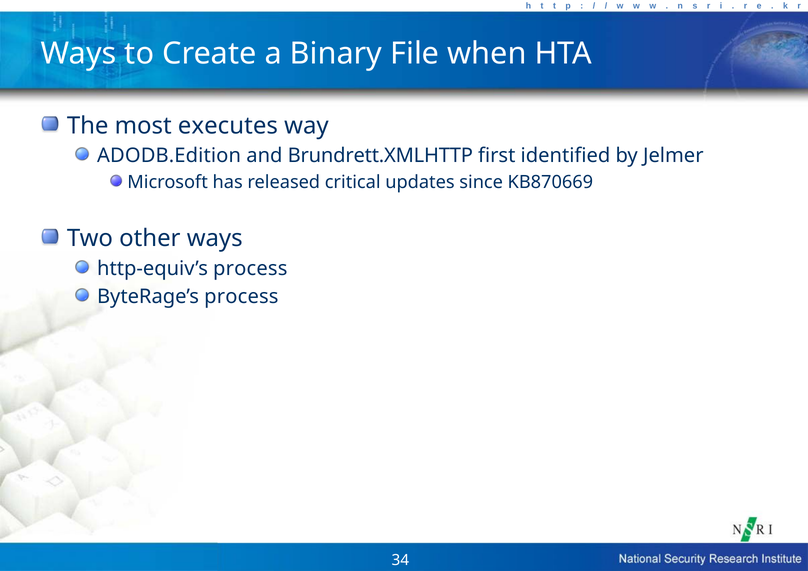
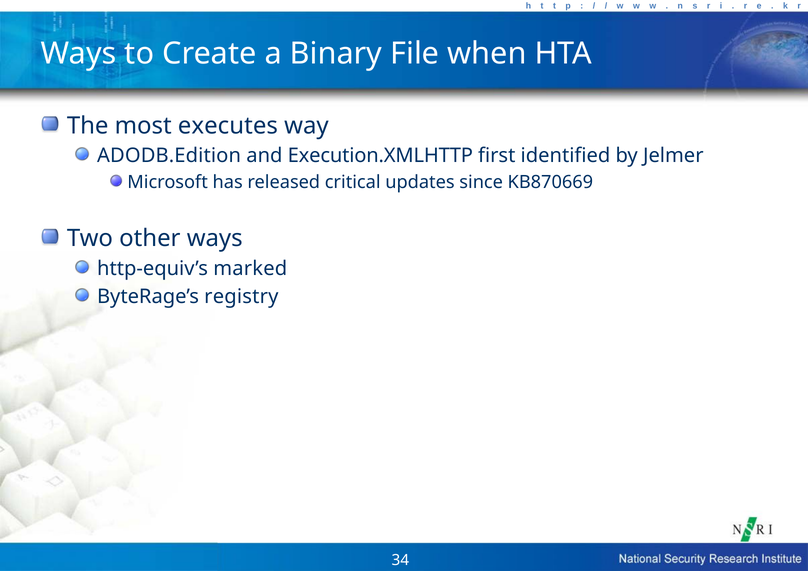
Brundrett.XMLHTTP: Brundrett.XMLHTTP -> Execution.XMLHTTP
http-equiv’s process: process -> marked
ByteRage’s process: process -> registry
